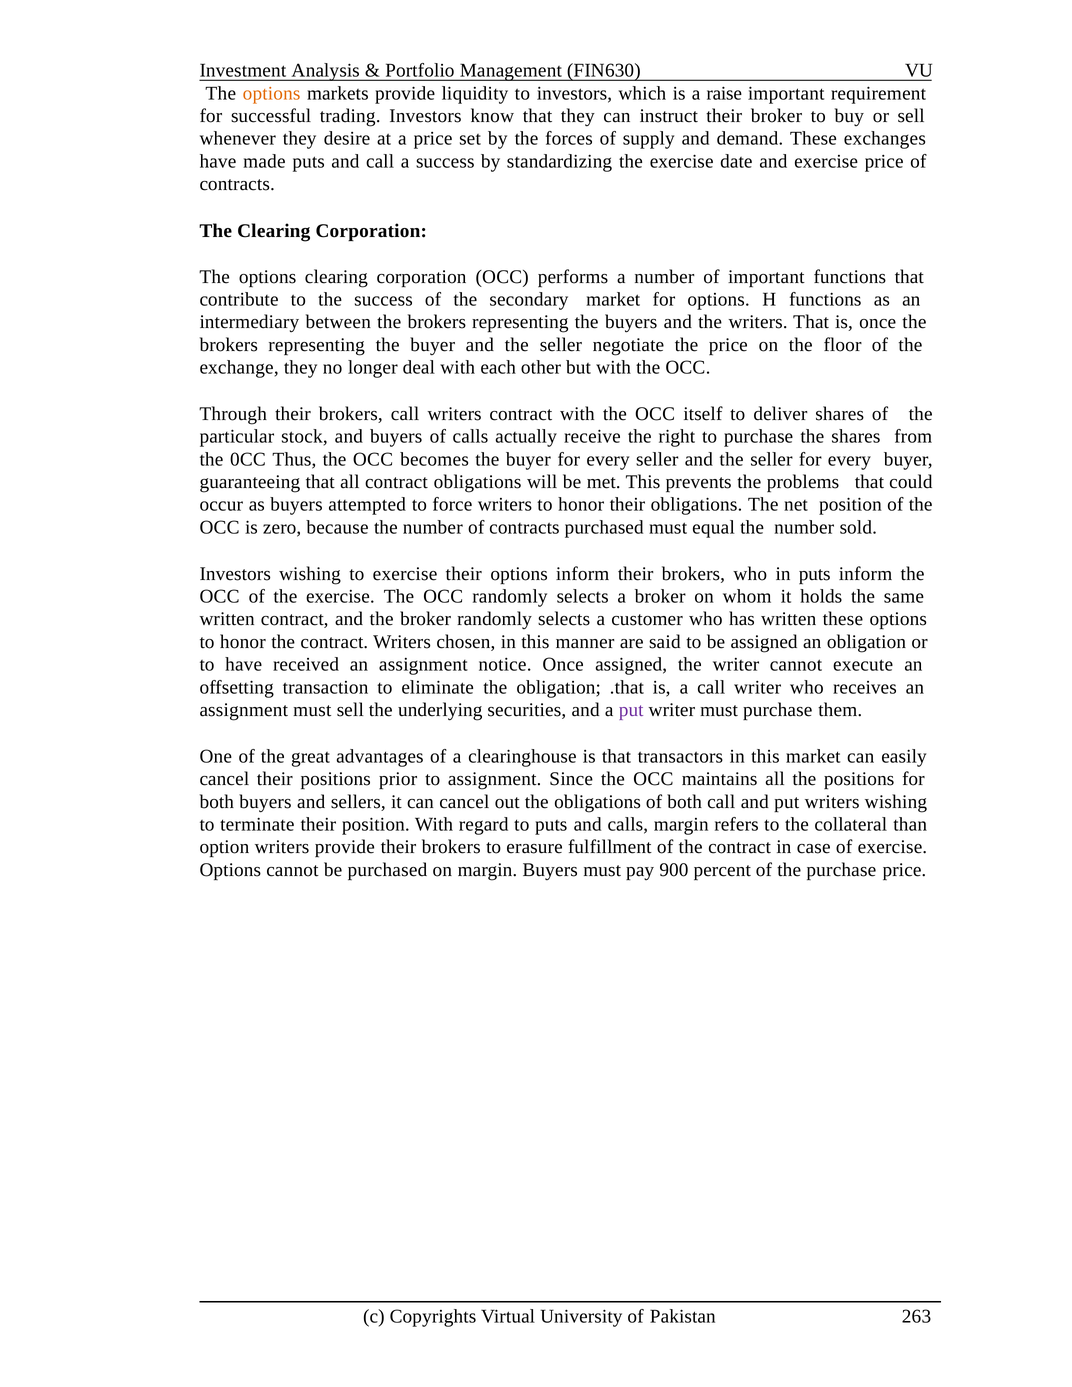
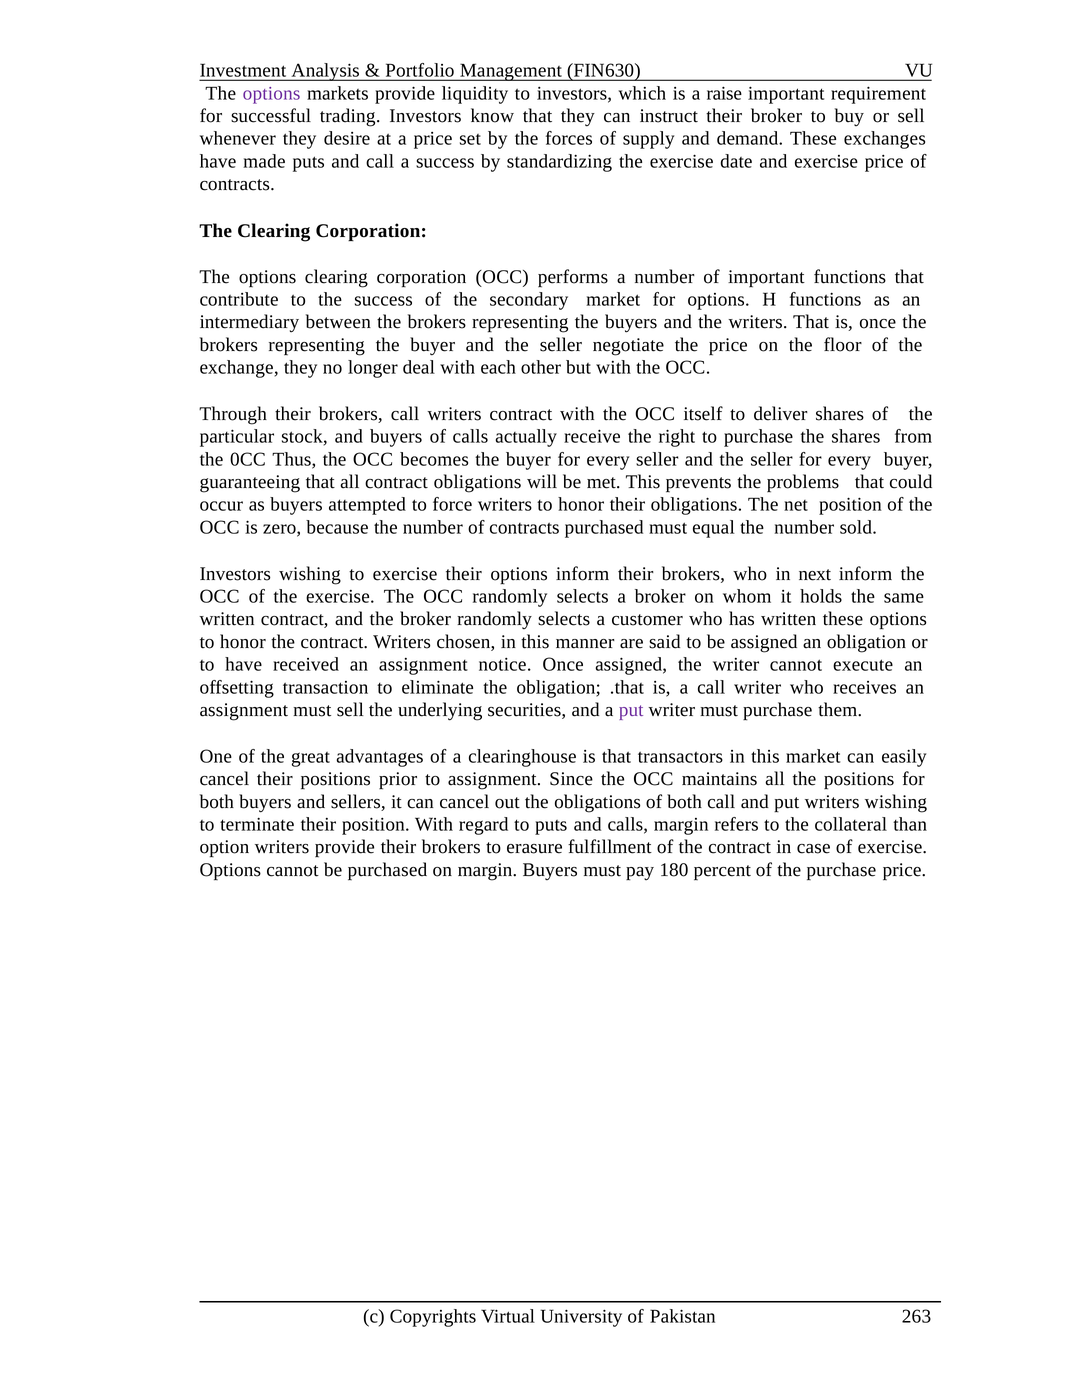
options at (272, 93) colour: orange -> purple
in puts: puts -> next
900: 900 -> 180
